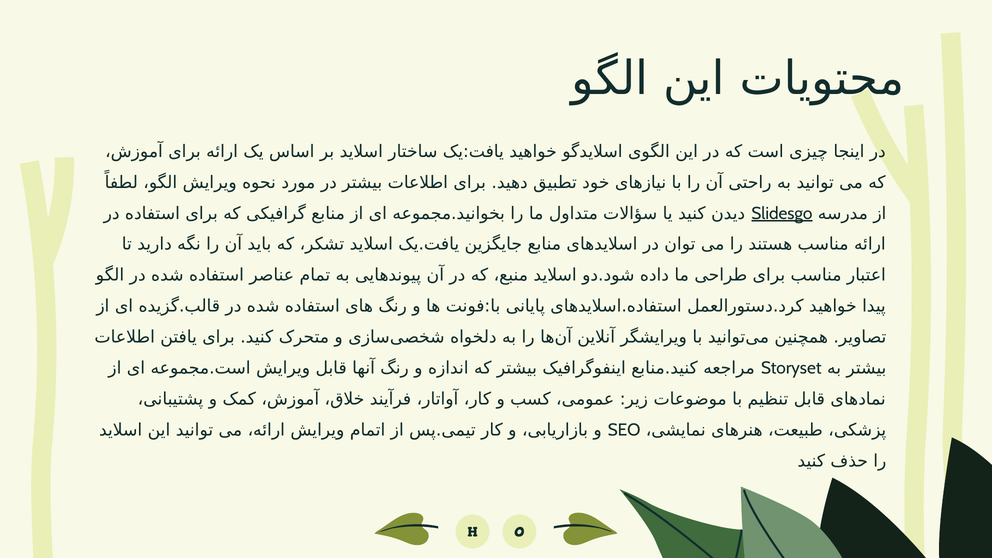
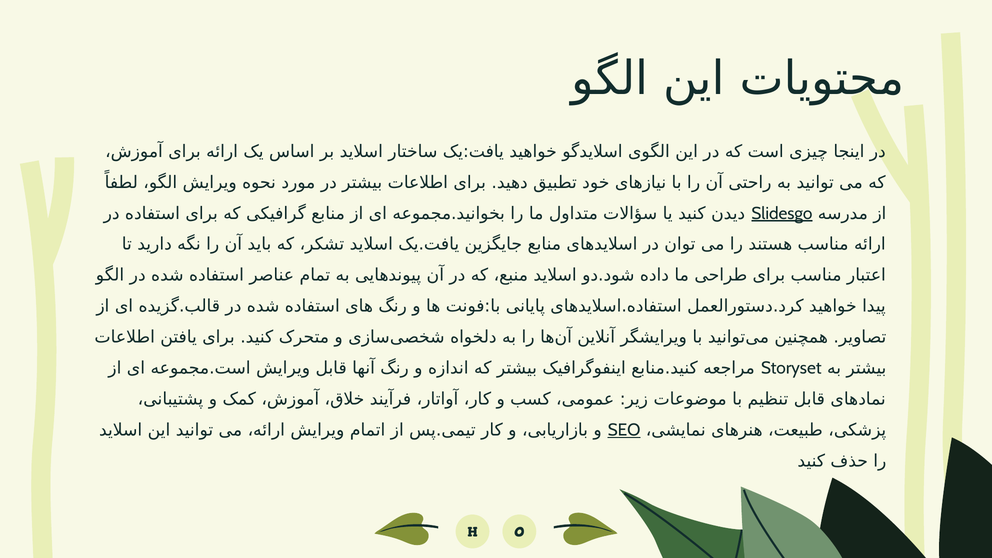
SEO underline: none -> present
